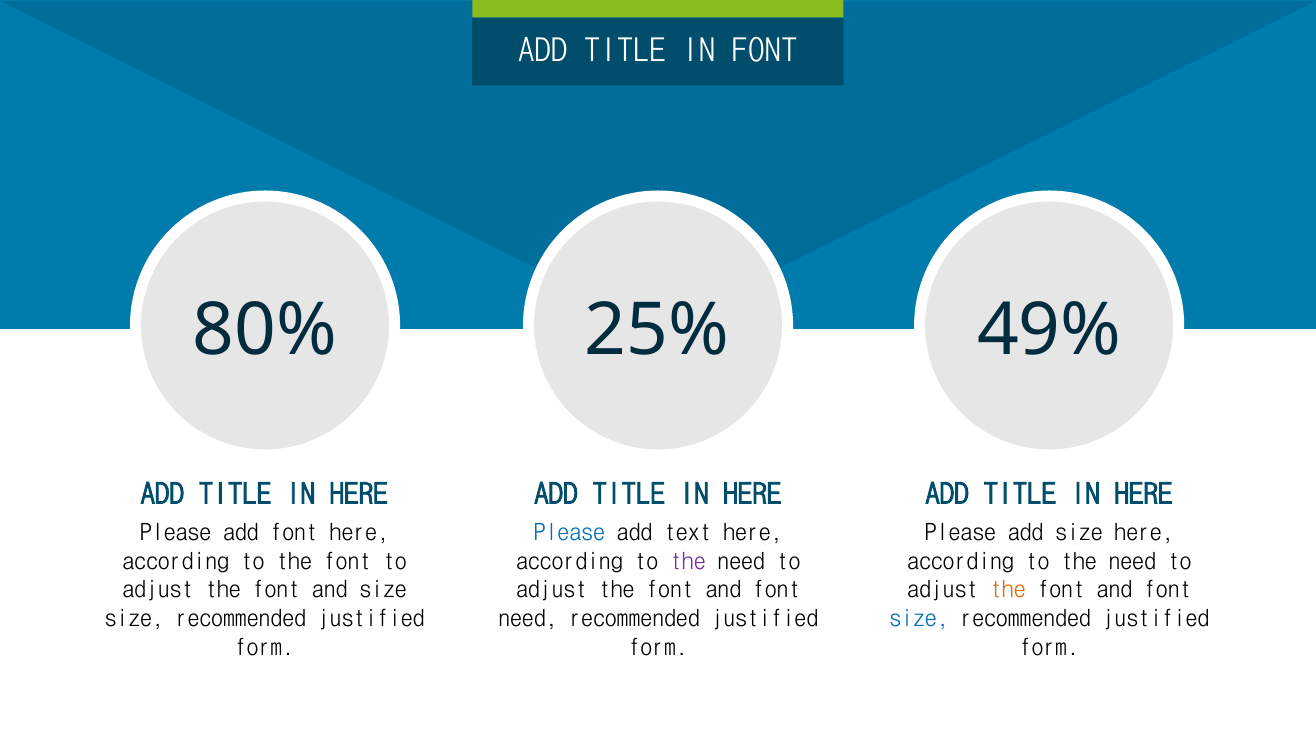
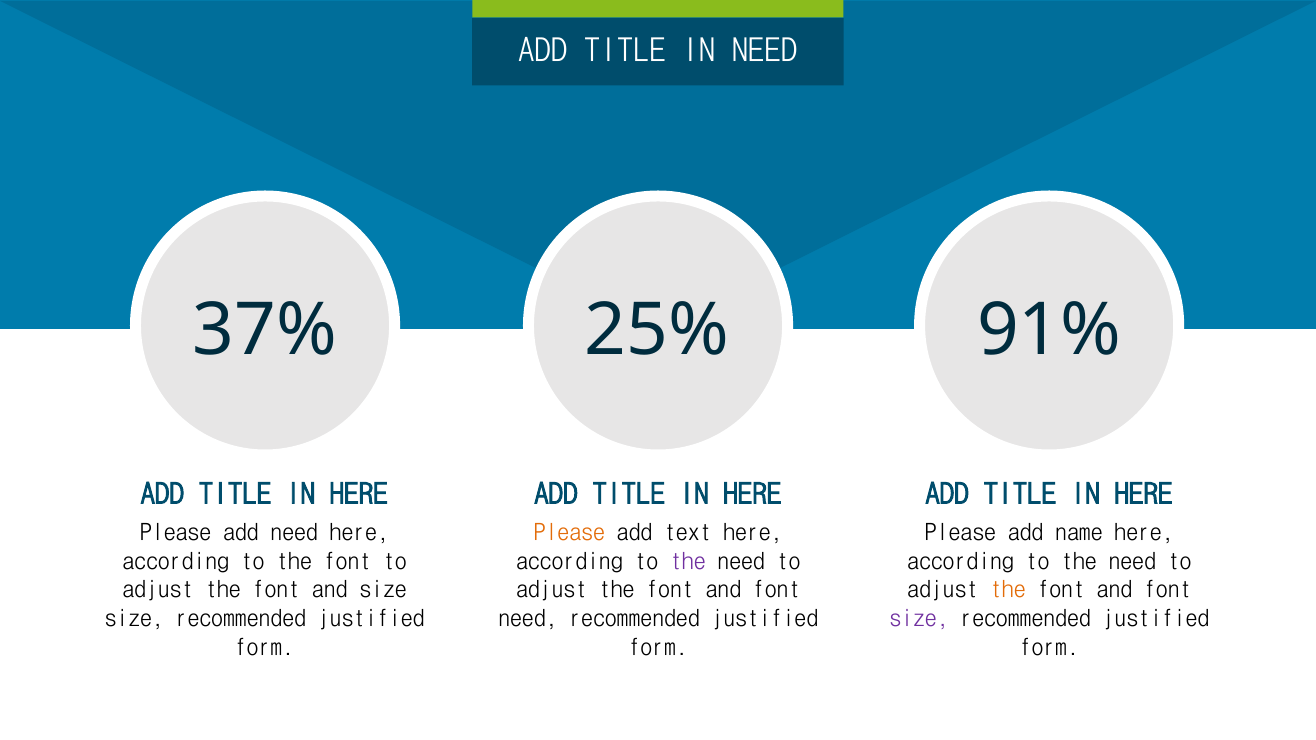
IN FONT: FONT -> NEED
80%: 80% -> 37%
49%: 49% -> 91%
add font: font -> need
Please at (569, 533) colour: blue -> orange
add size: size -> name
size at (919, 619) colour: blue -> purple
